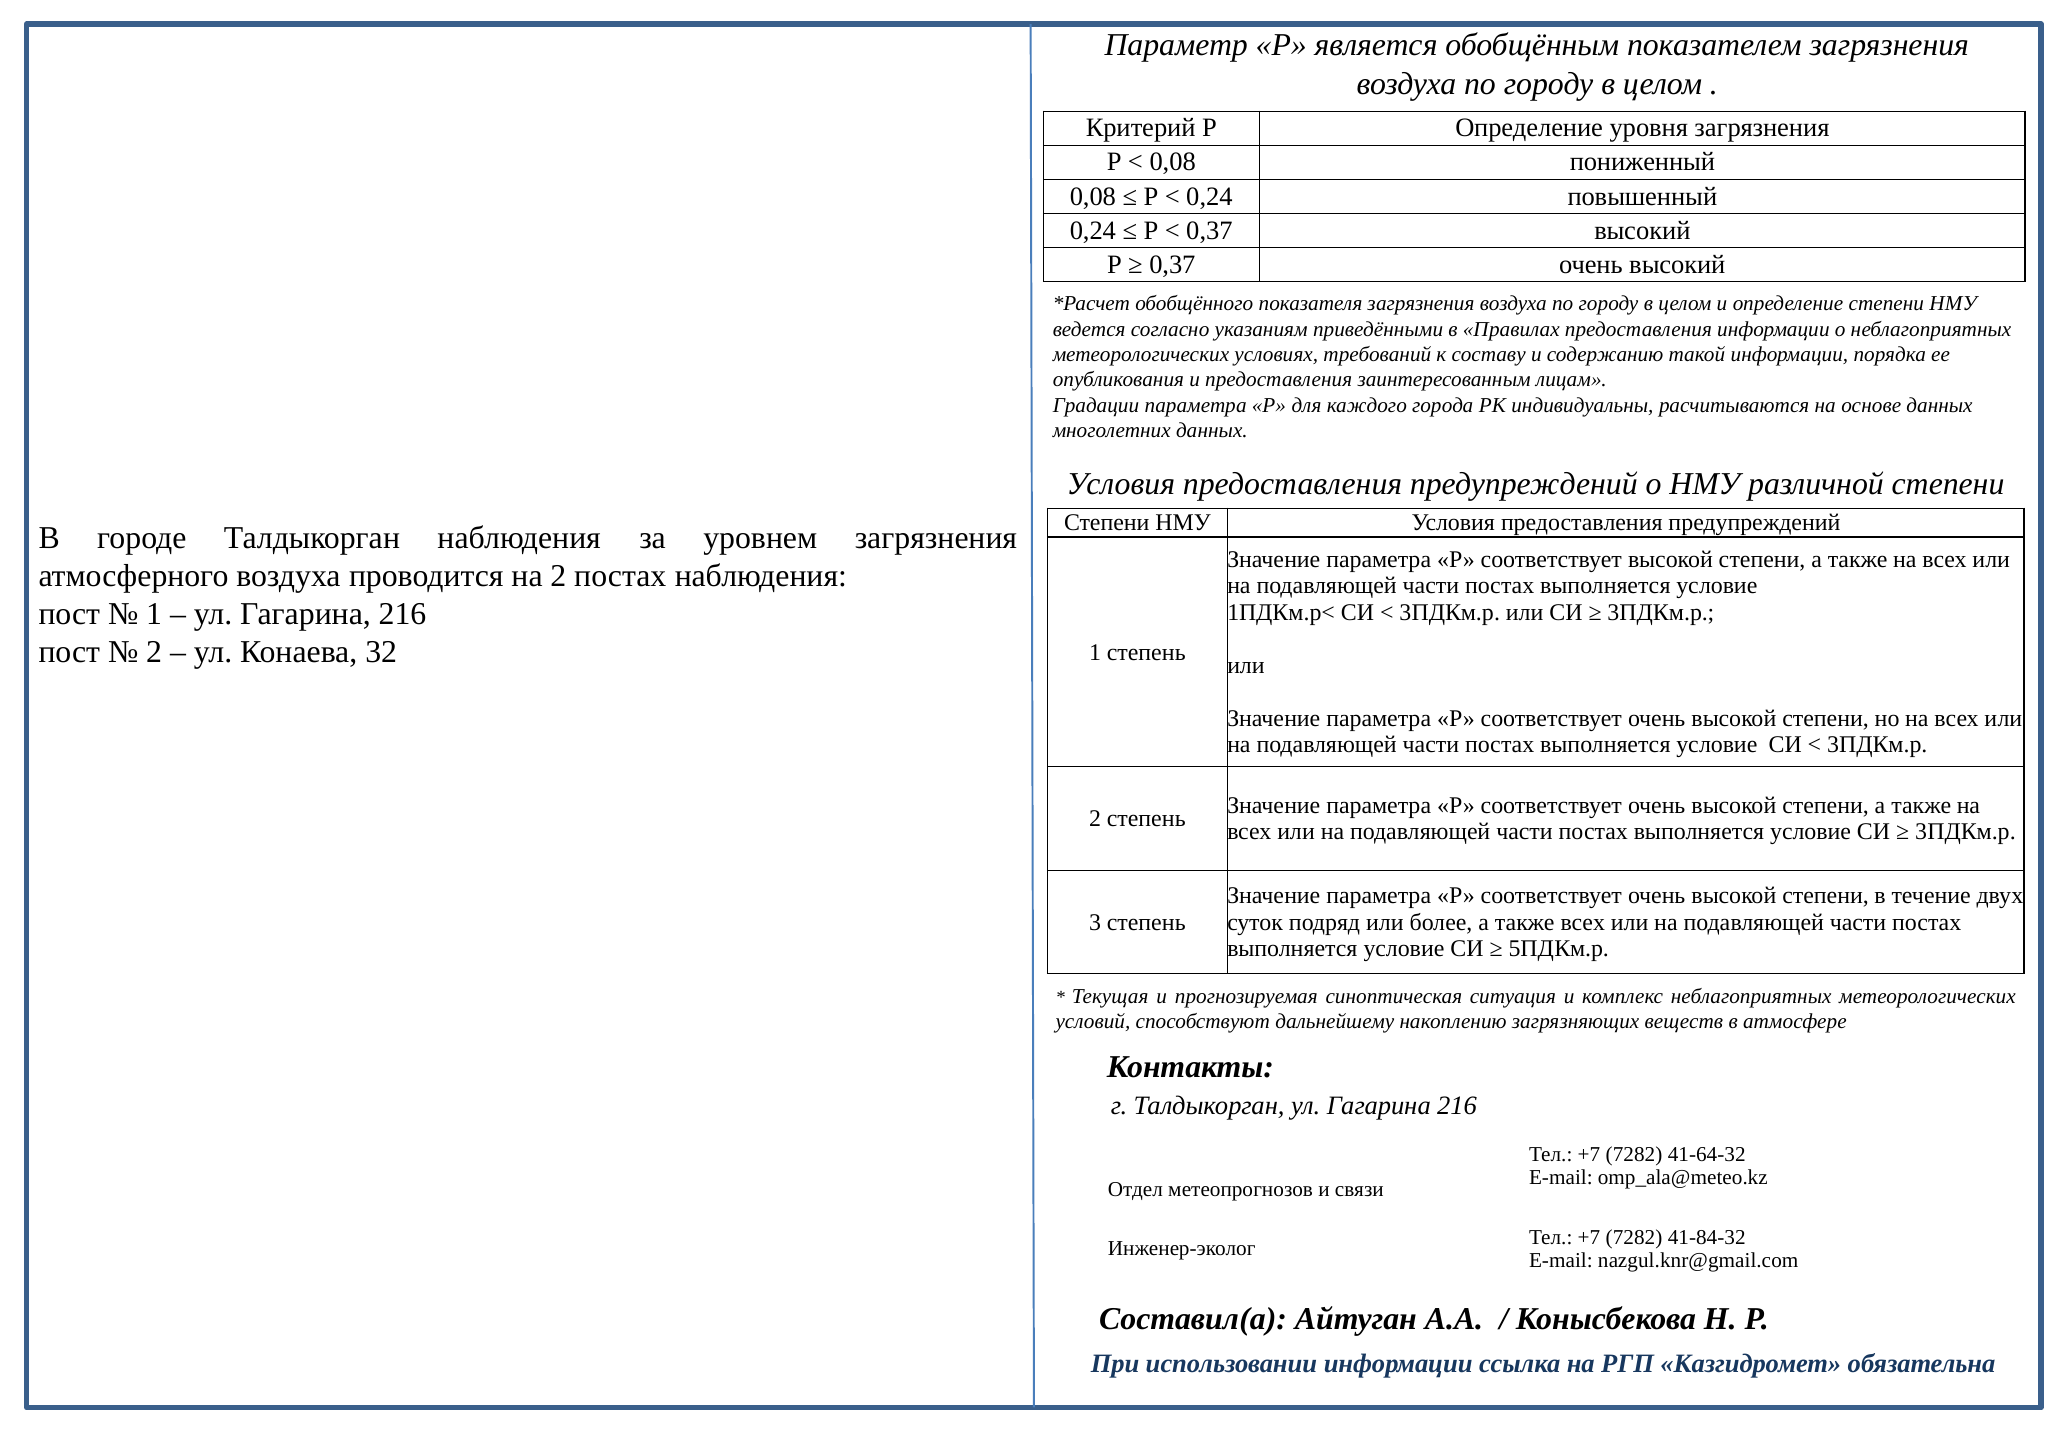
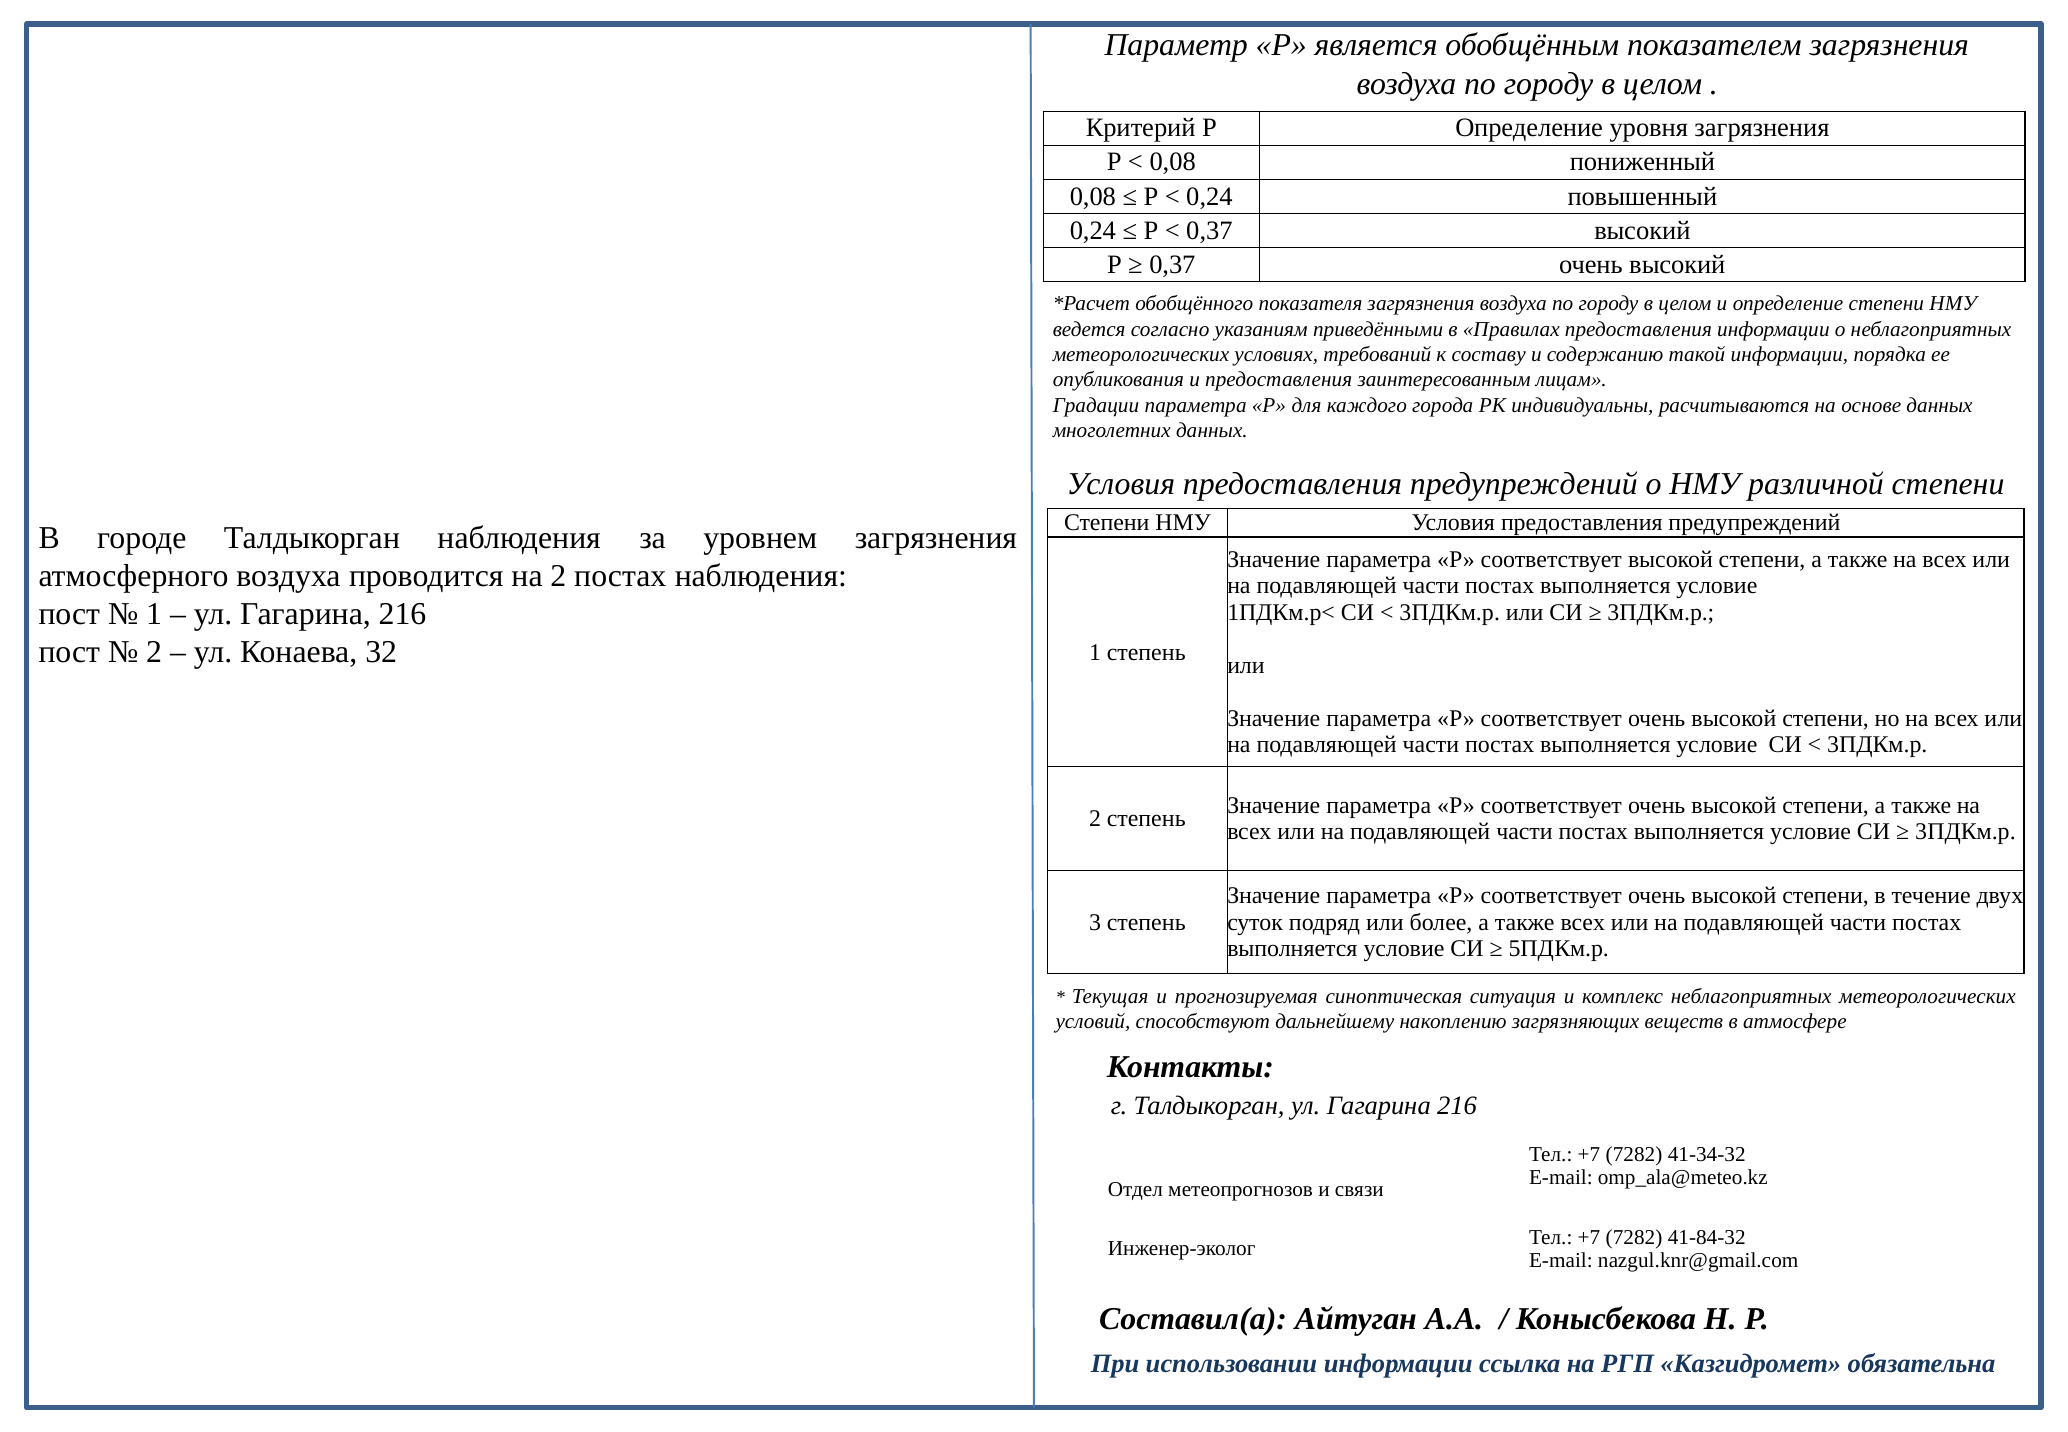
41-64-32: 41-64-32 -> 41-34-32
